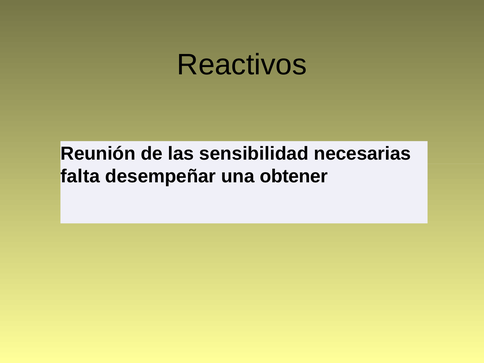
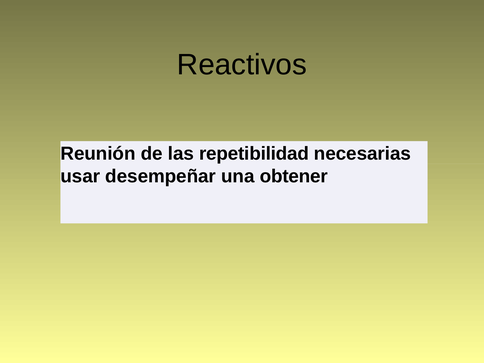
sensibilidad: sensibilidad -> repetibilidad
falta: falta -> usar
